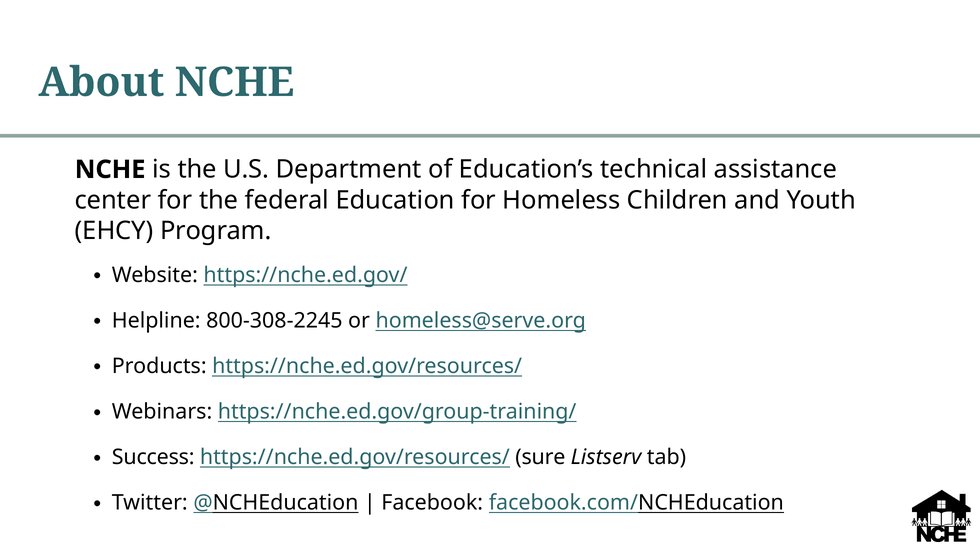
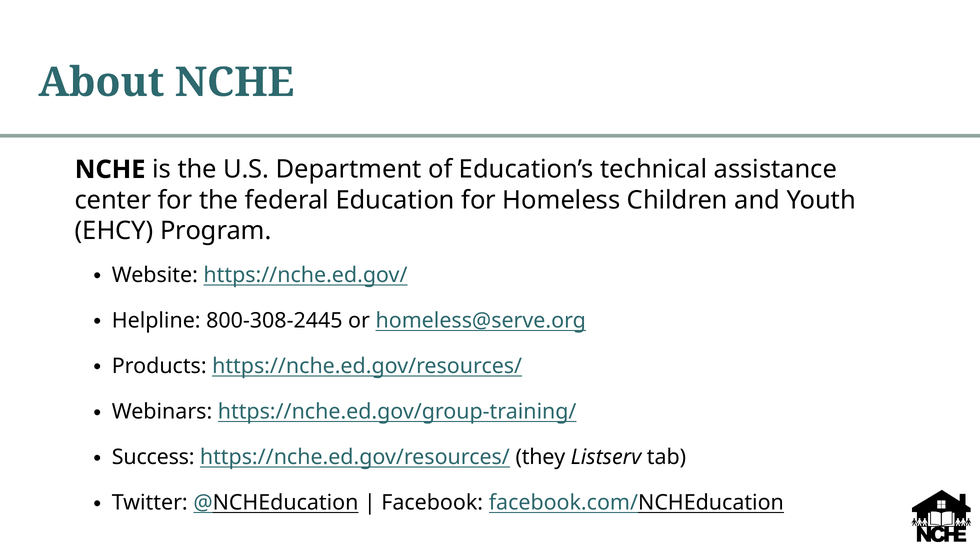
800-308-2245: 800-308-2245 -> 800-308-2445
sure: sure -> they
